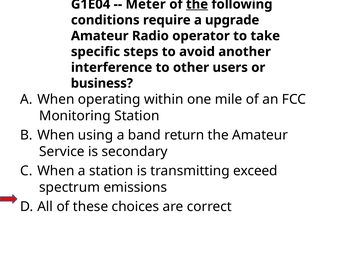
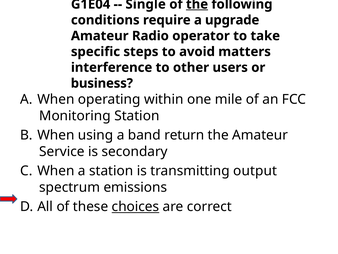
Meter: Meter -> Single
another: another -> matters
exceed: exceed -> output
choices underline: none -> present
